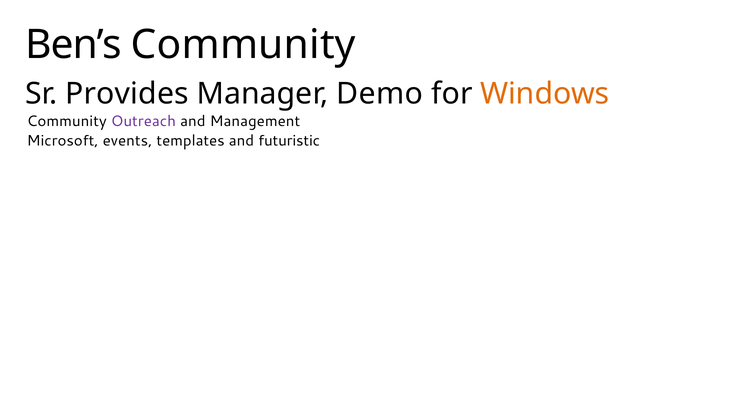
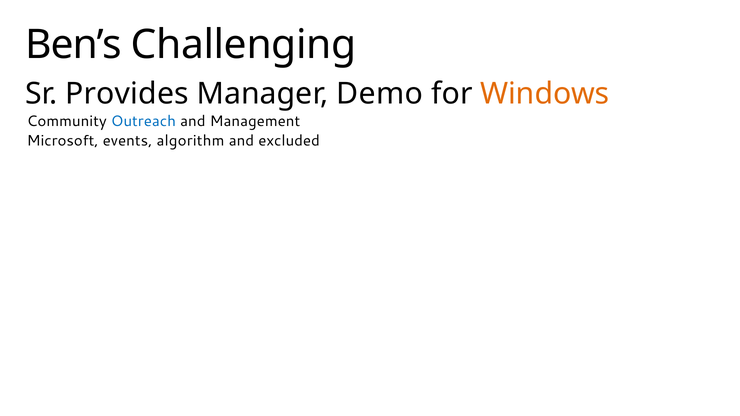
Ben’s Community: Community -> Challenging
Outreach colour: purple -> blue
templates: templates -> algorithm
futuristic: futuristic -> excluded
